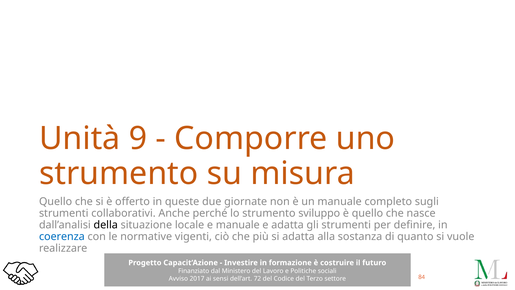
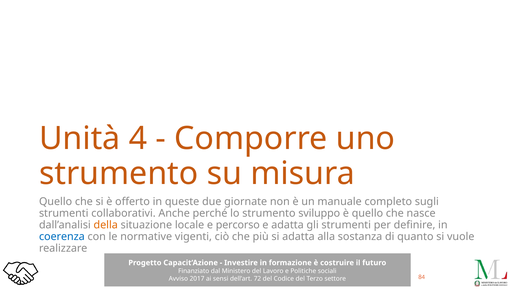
9: 9 -> 4
della colour: black -> orange
e manuale: manuale -> percorso
